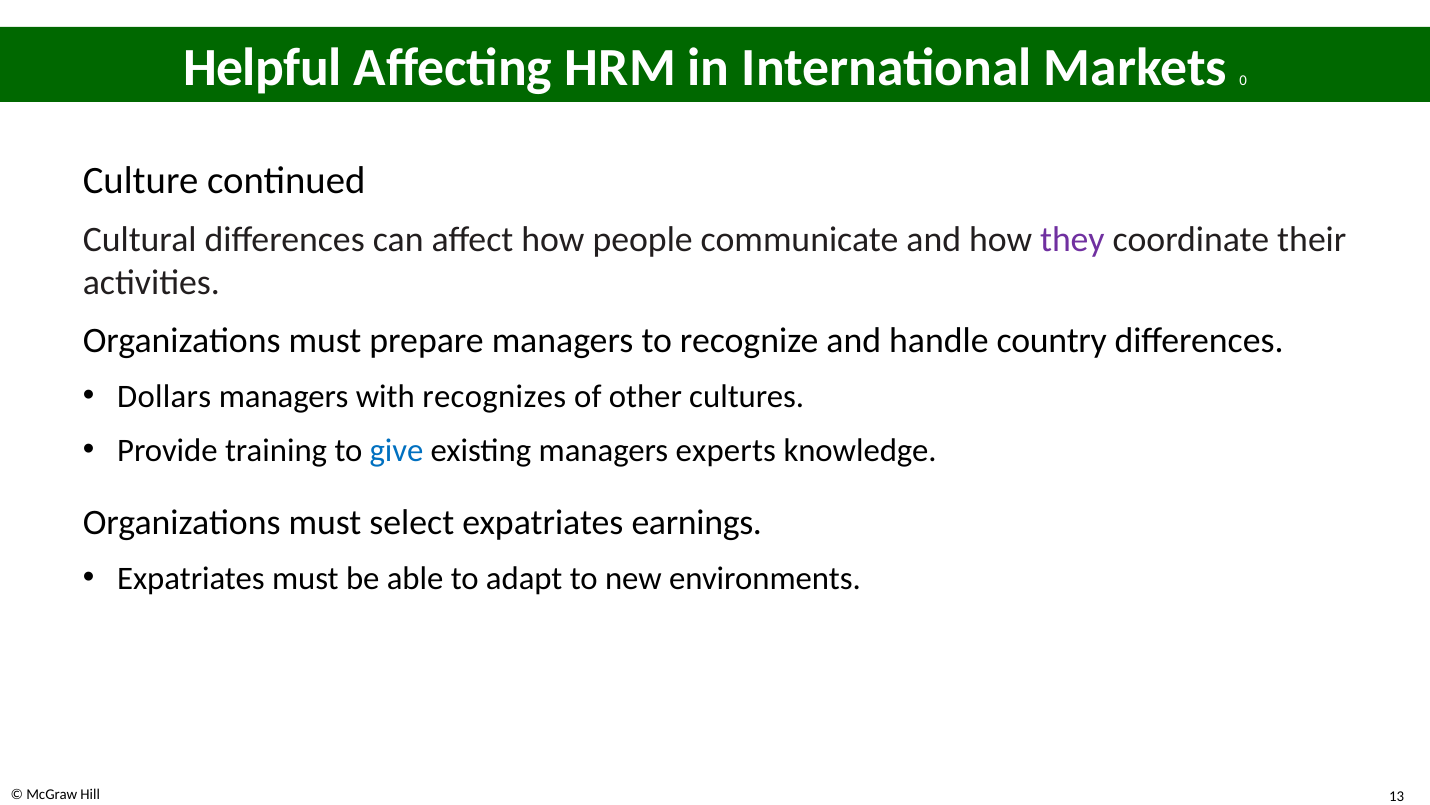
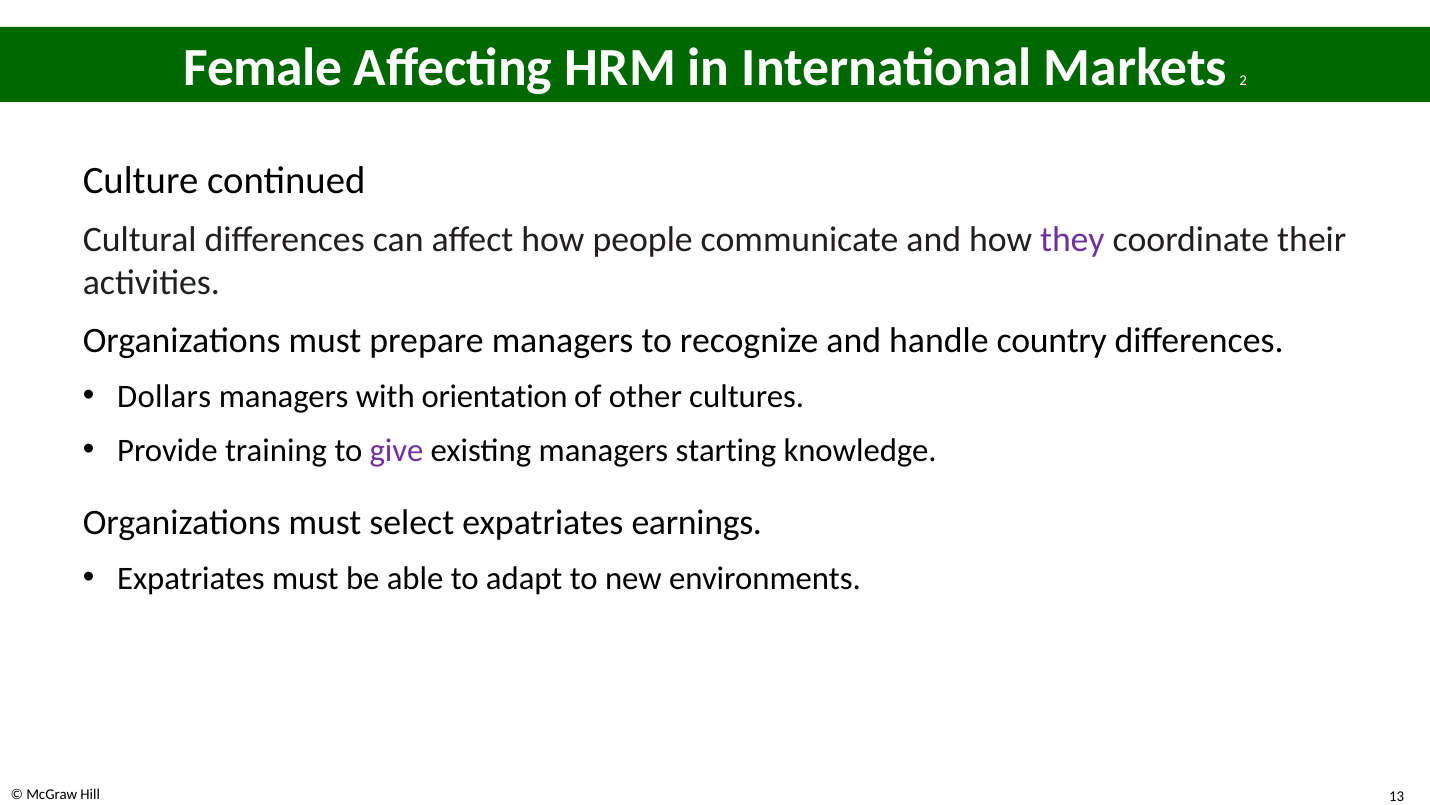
Helpful: Helpful -> Female
0: 0 -> 2
recognizes: recognizes -> orientation
give colour: blue -> purple
experts: experts -> starting
